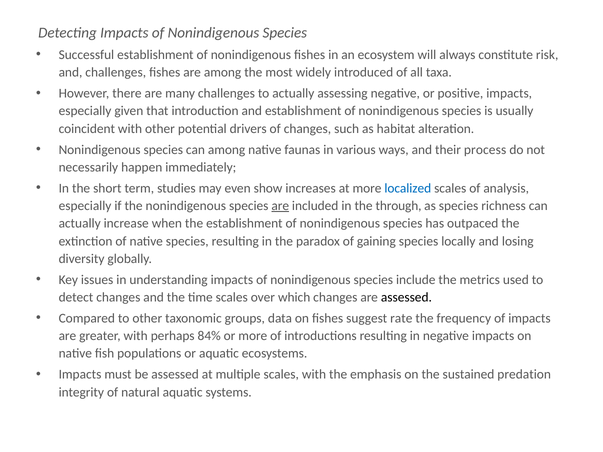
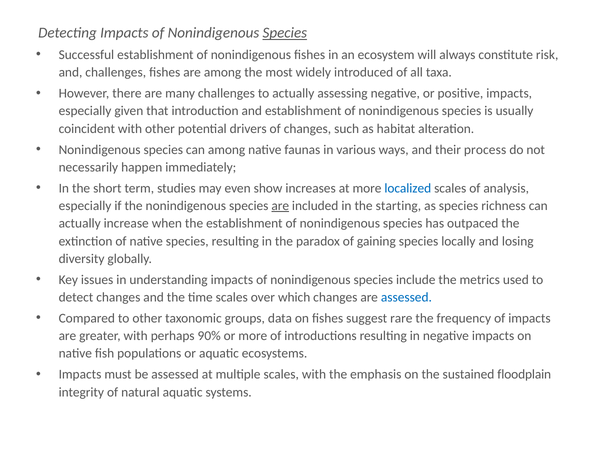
Species at (285, 33) underline: none -> present
through: through -> starting
assessed at (406, 298) colour: black -> blue
rate: rate -> rare
84%: 84% -> 90%
predation: predation -> floodplain
